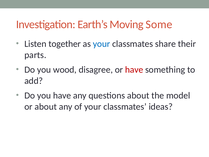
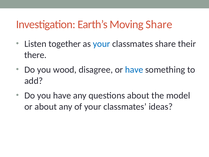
Moving Some: Some -> Share
parts: parts -> there
have at (134, 70) colour: red -> blue
